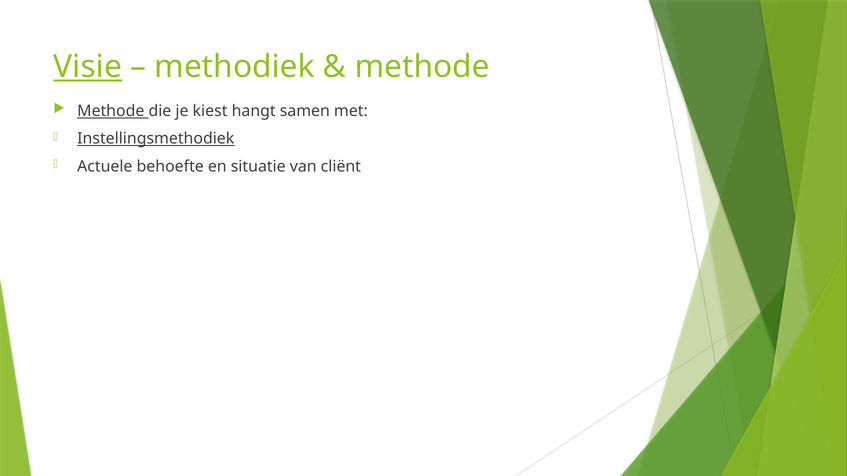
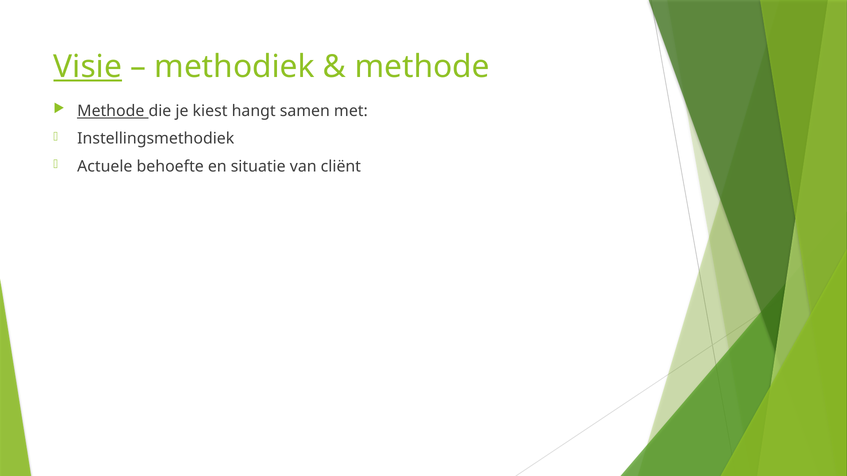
Instellingsmethodiek underline: present -> none
